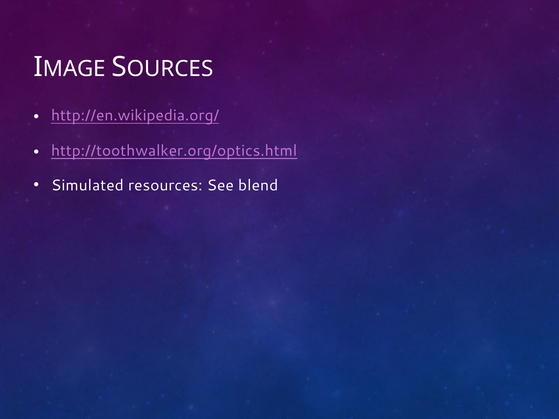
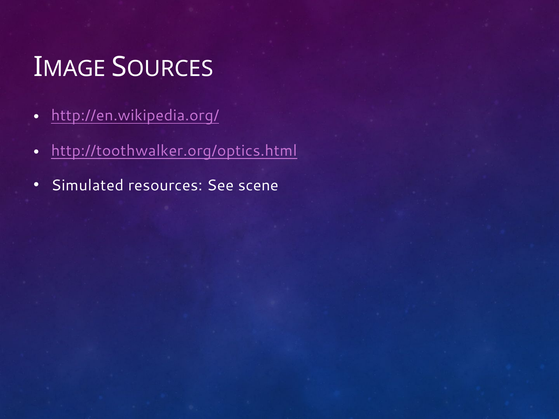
blend: blend -> scene
